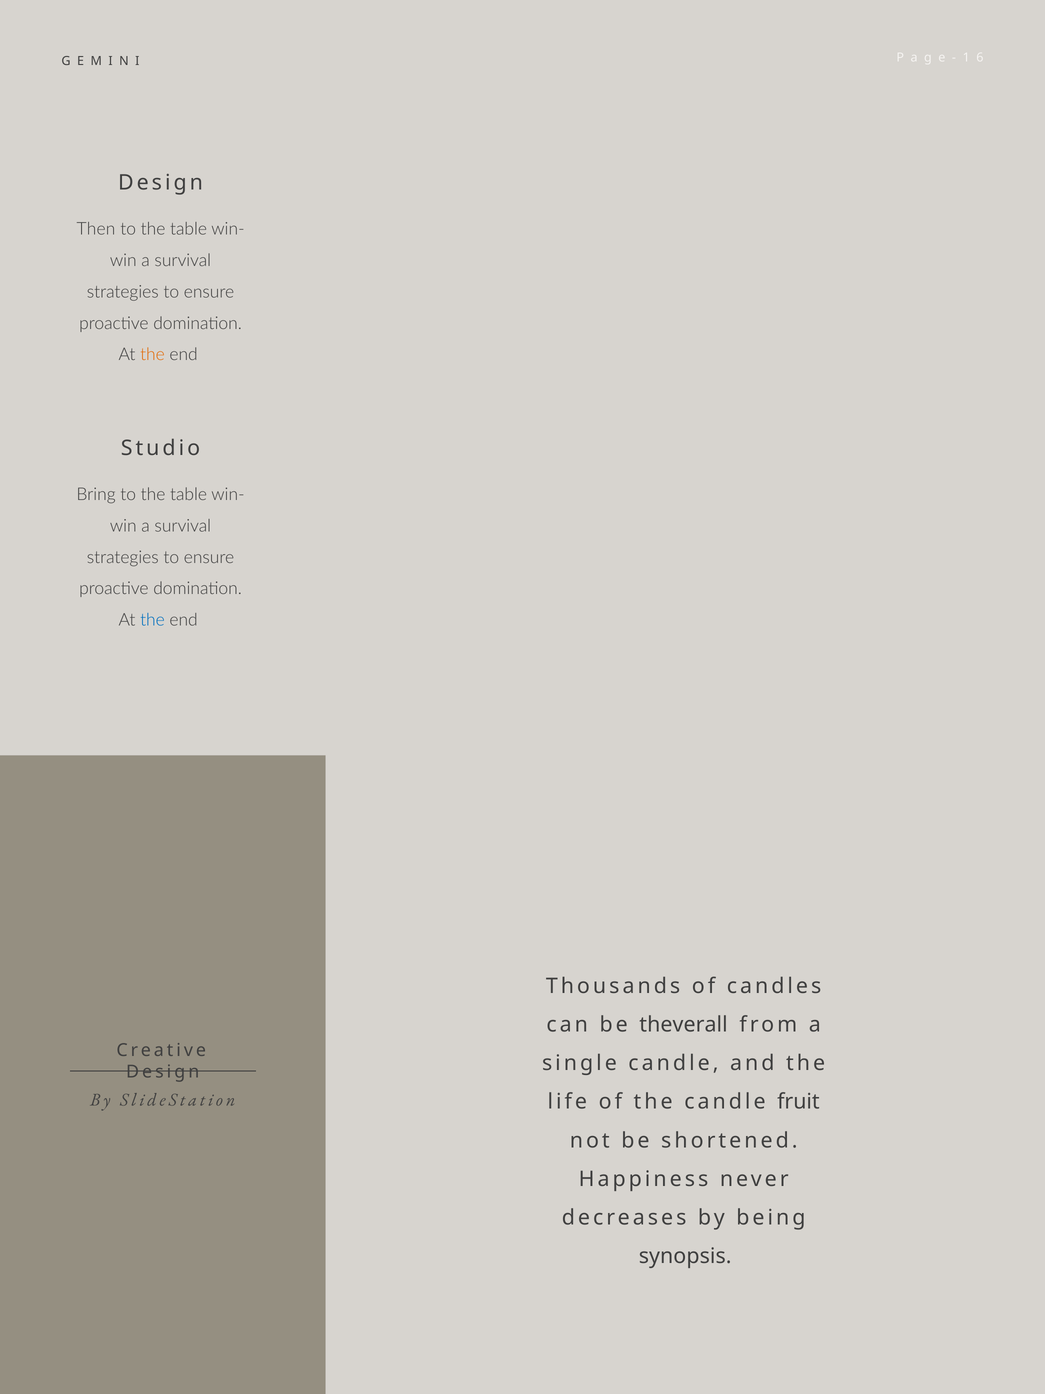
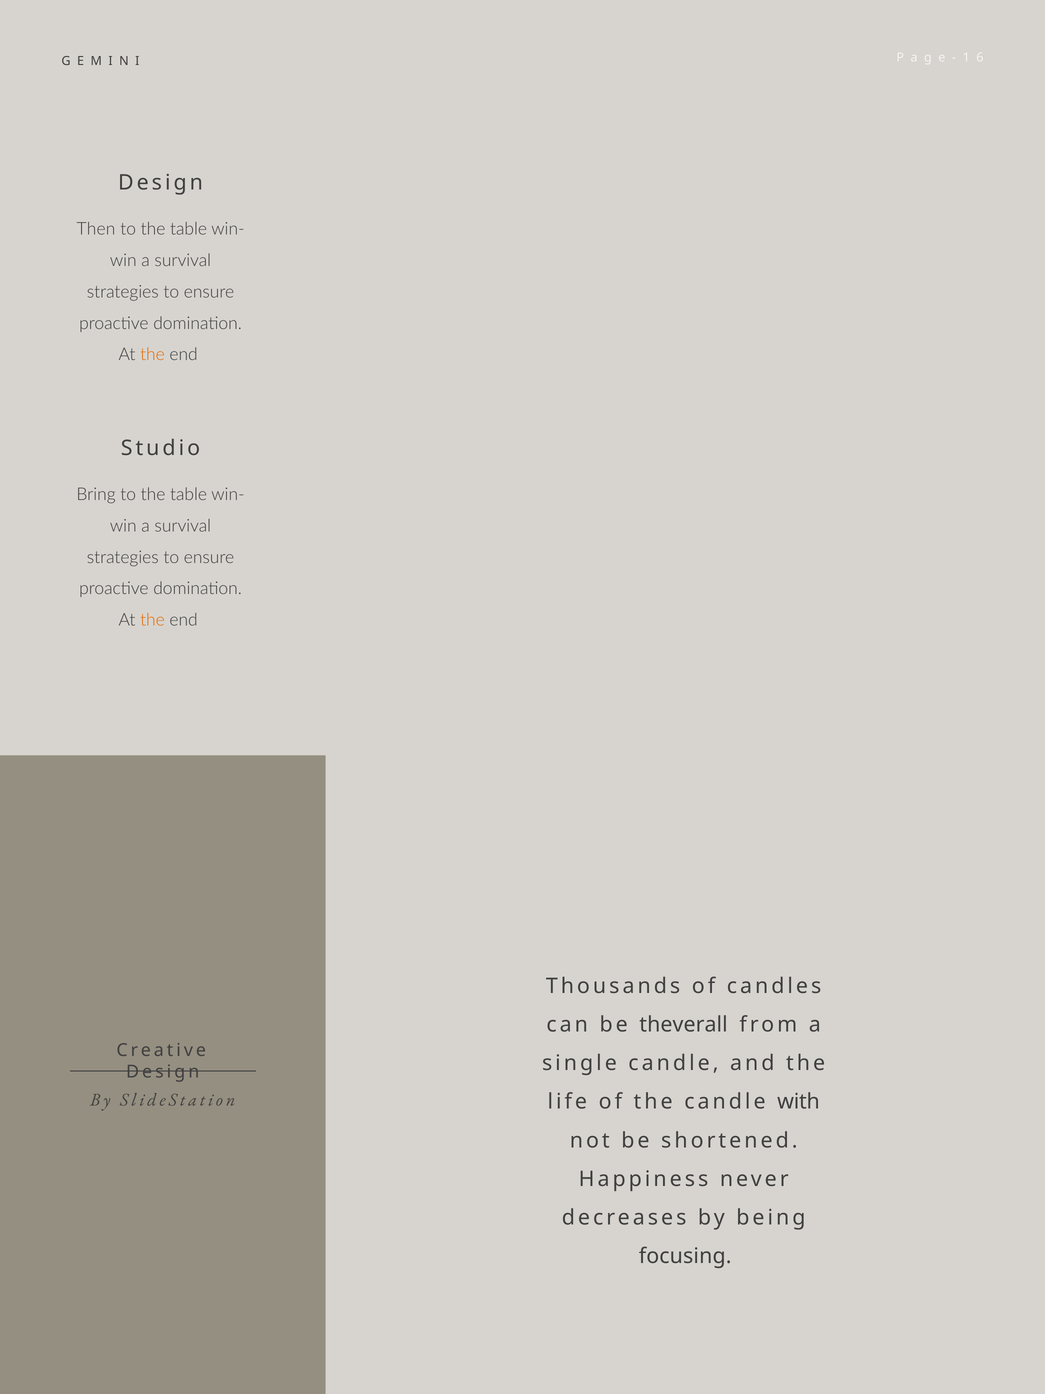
the at (152, 620) colour: blue -> orange
fruit: fruit -> with
synopsis: synopsis -> focusing
